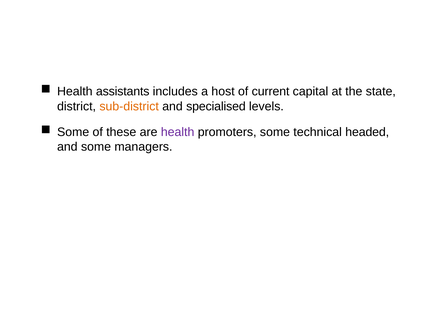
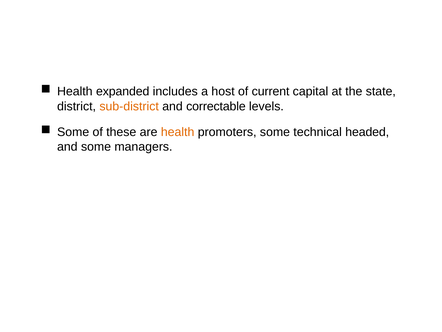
assistants: assistants -> expanded
specialised: specialised -> correctable
health at (178, 132) colour: purple -> orange
